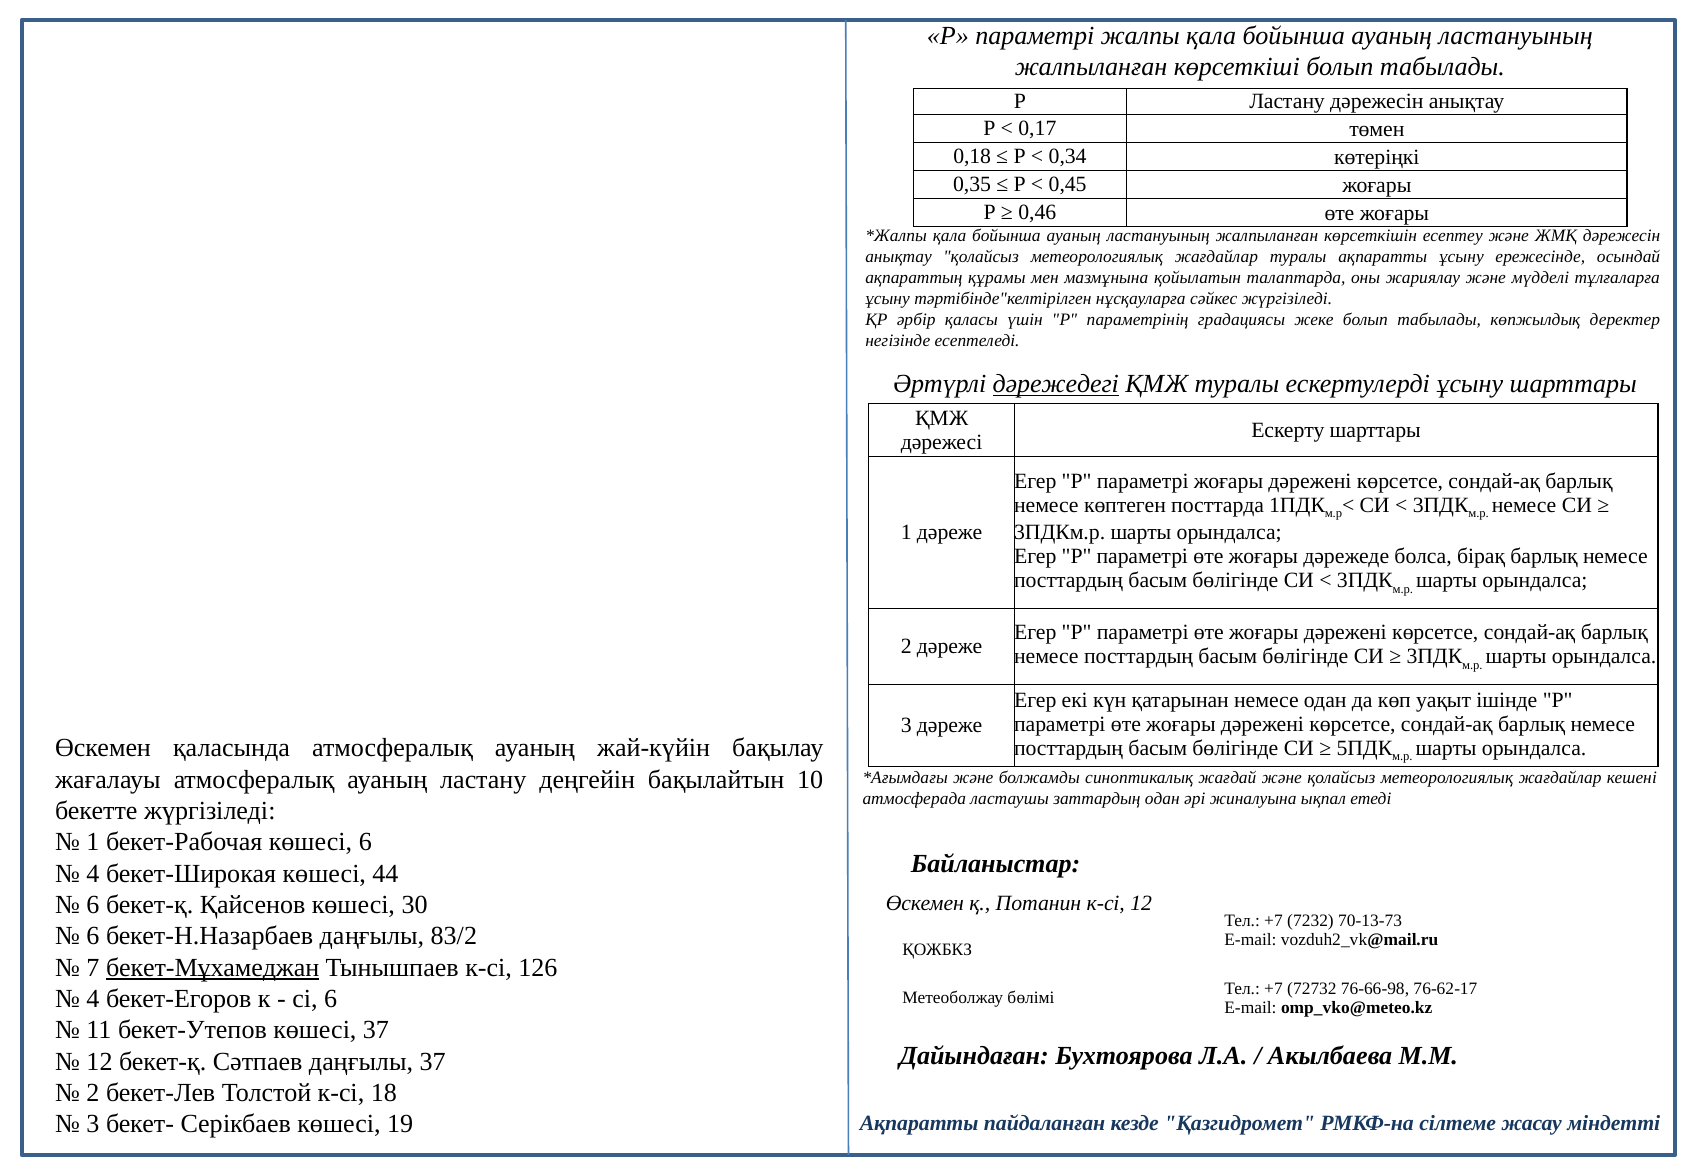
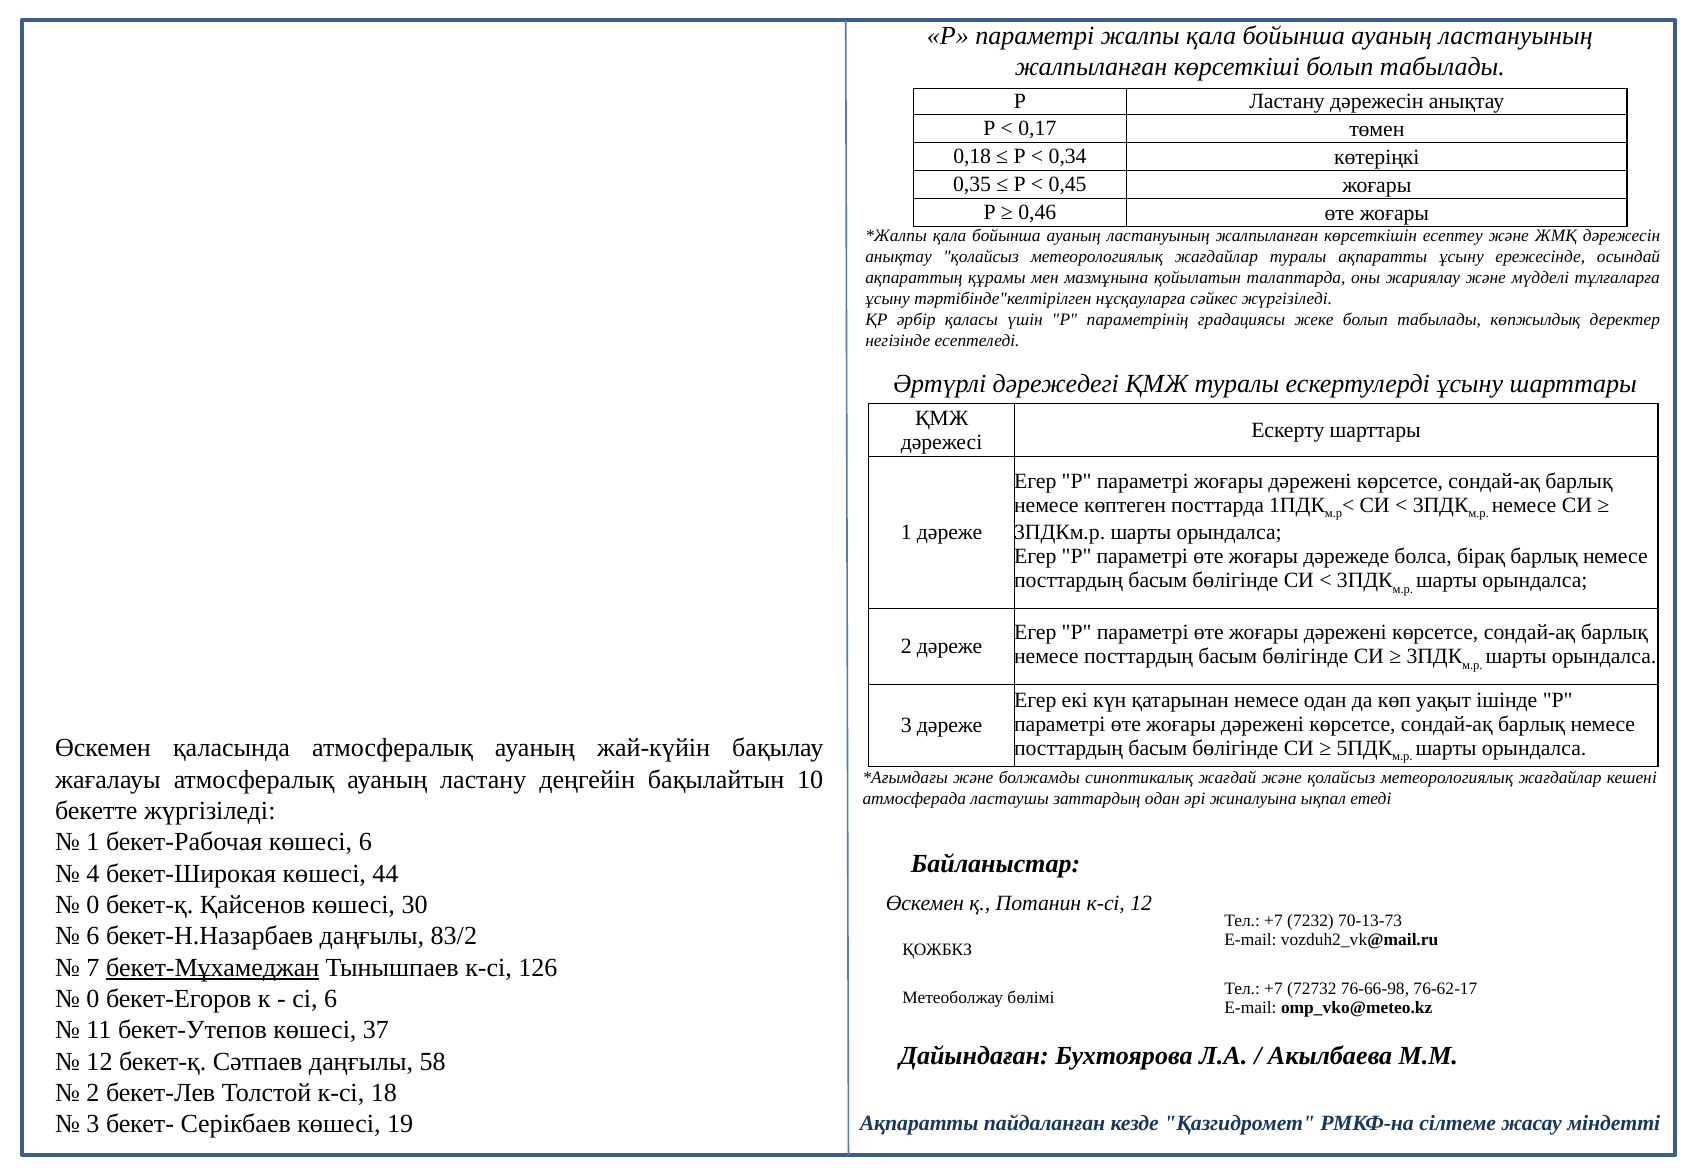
дәрежедегі underline: present -> none
6 at (93, 905): 6 -> 0
4 at (93, 999): 4 -> 0
даңғылы 37: 37 -> 58
